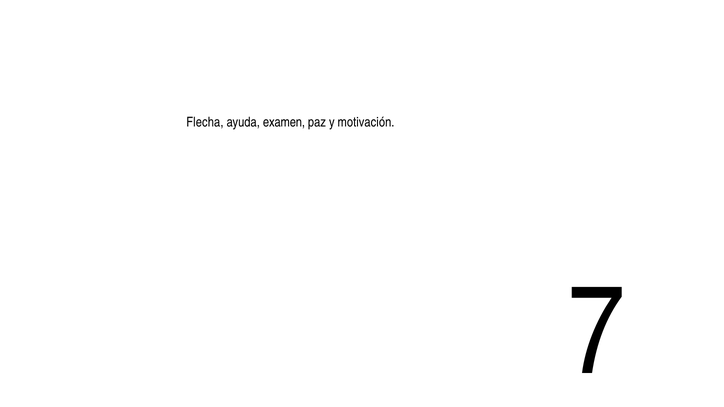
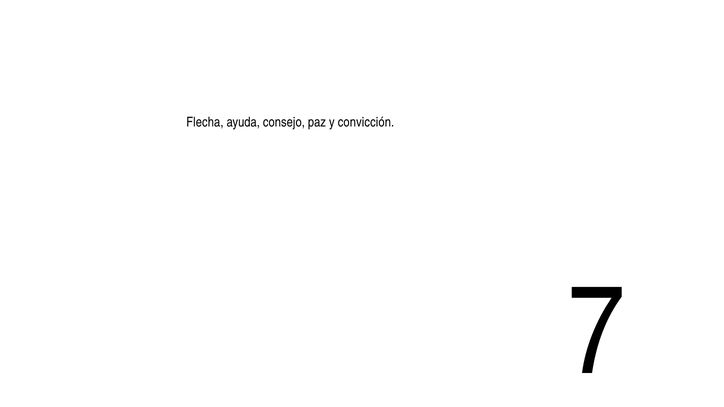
examen: examen -> consejo
motivación: motivación -> convicción
